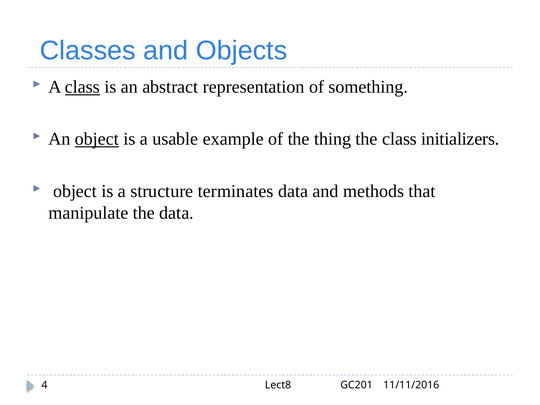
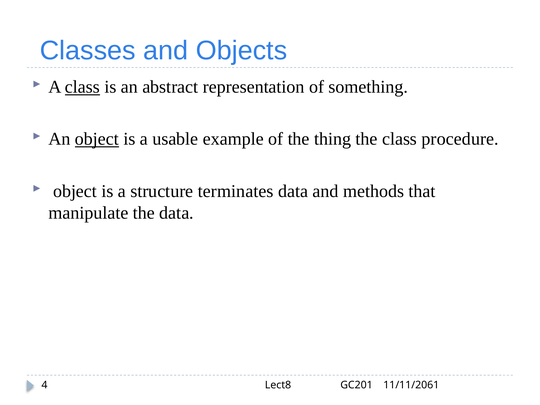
initializers: initializers -> procedure
11/11/2016: 11/11/2016 -> 11/11/2061
